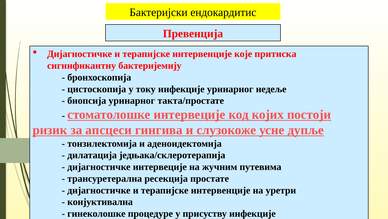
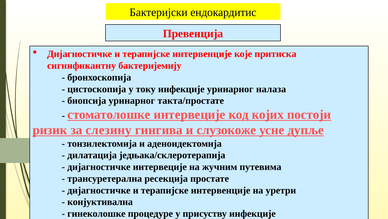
недеље: недеље -> налаза
апсцеси: апсцеси -> слезину
